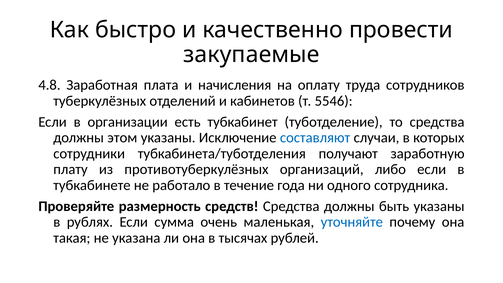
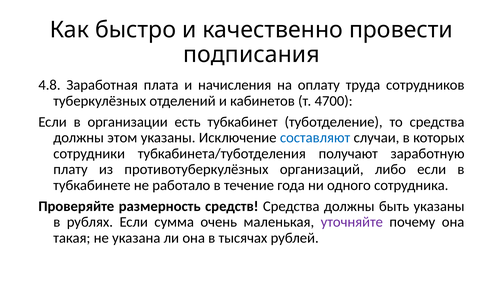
закупаемые: закупаемые -> подписания
5546: 5546 -> 4700
уточняйте colour: blue -> purple
